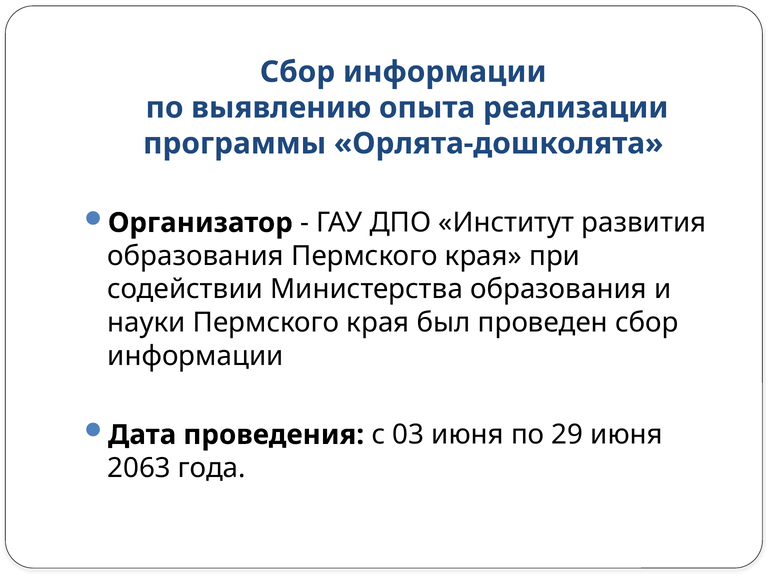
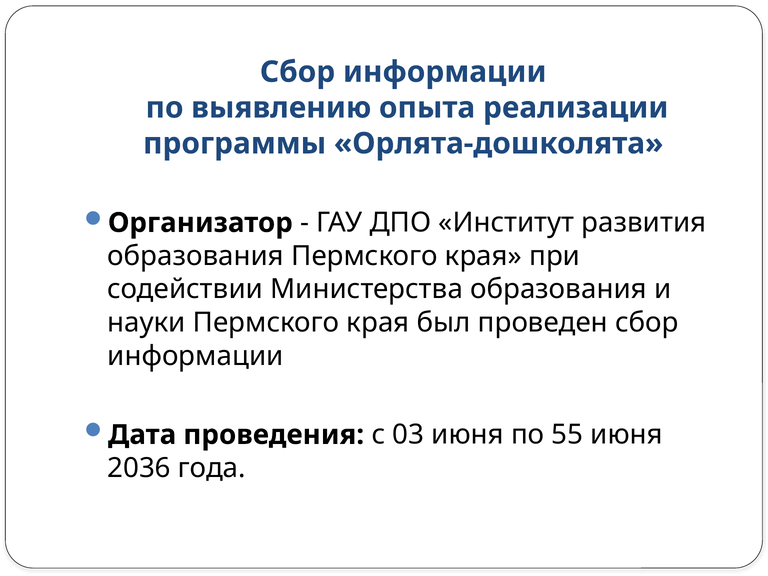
29: 29 -> 55
2063: 2063 -> 2036
